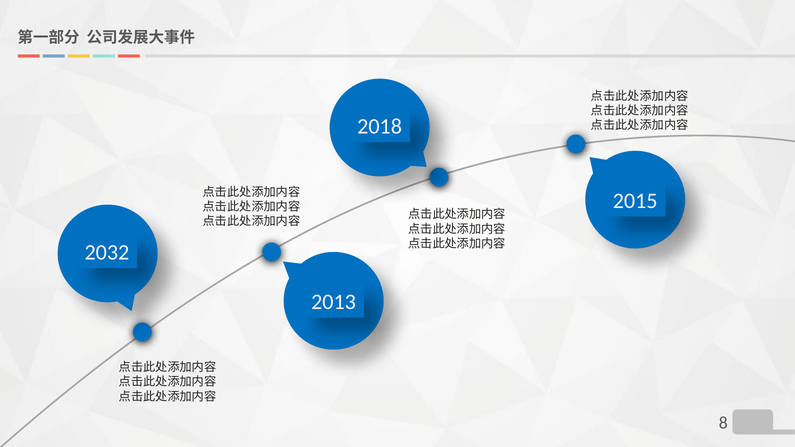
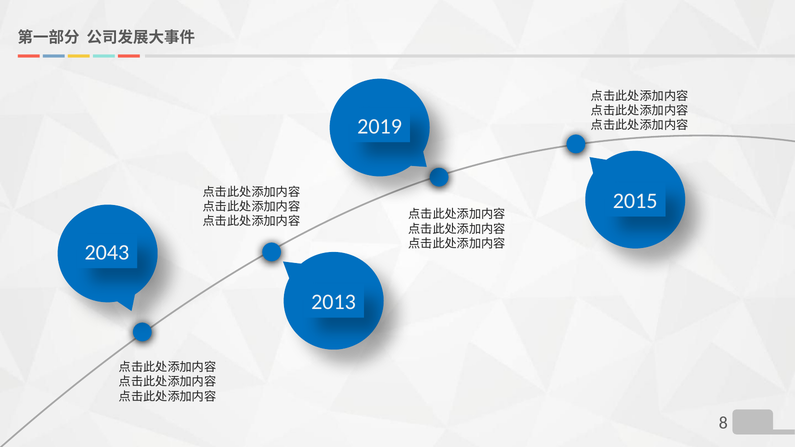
2018: 2018 -> 2019
2032: 2032 -> 2043
